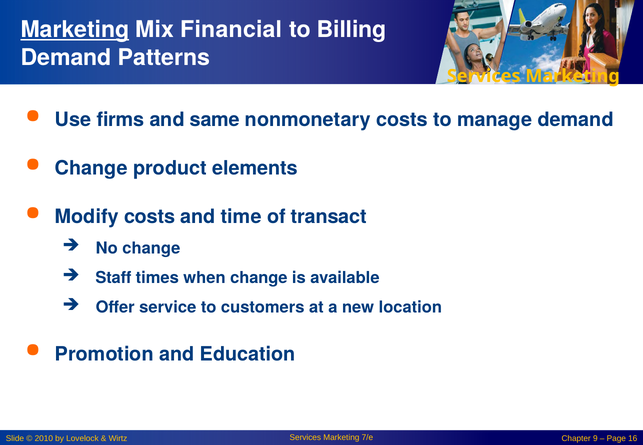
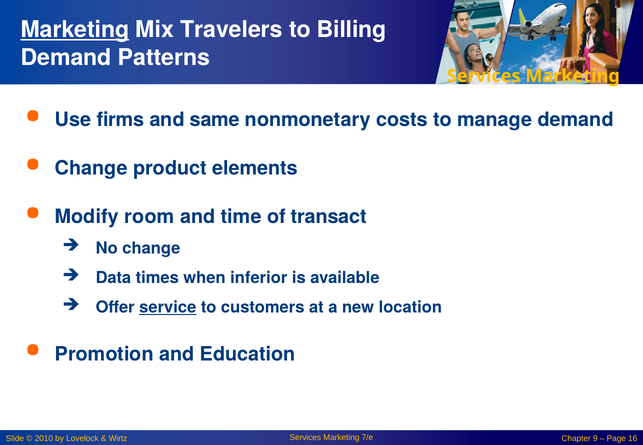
Financial: Financial -> Travelers
Modify costs: costs -> room
Staff: Staff -> Data
when change: change -> inferior
service underline: none -> present
